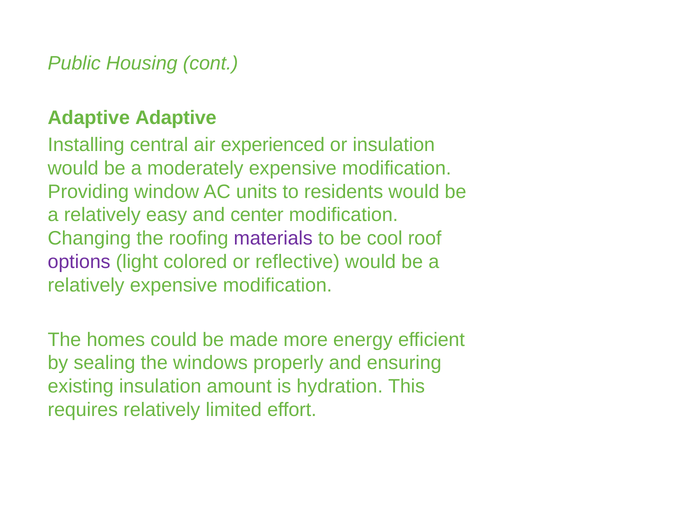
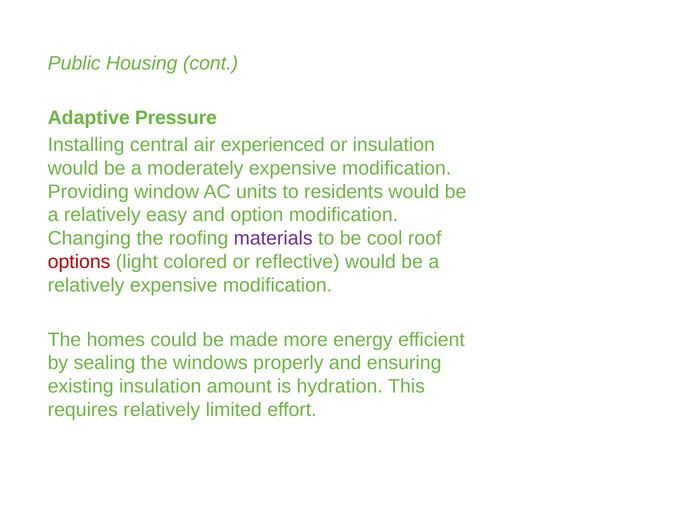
Adaptive Adaptive: Adaptive -> Pressure
center: center -> option
options colour: purple -> red
